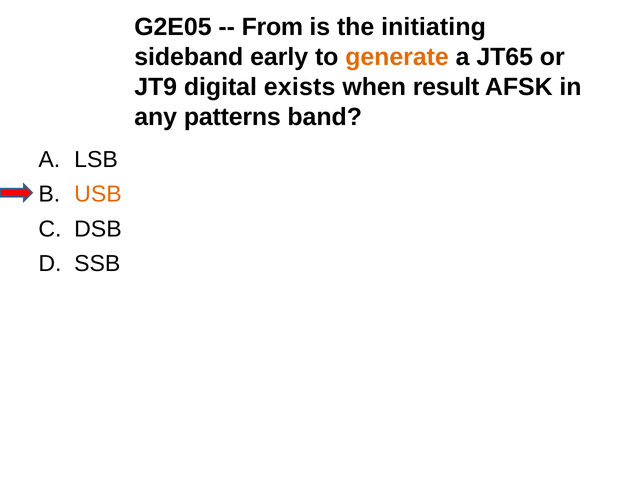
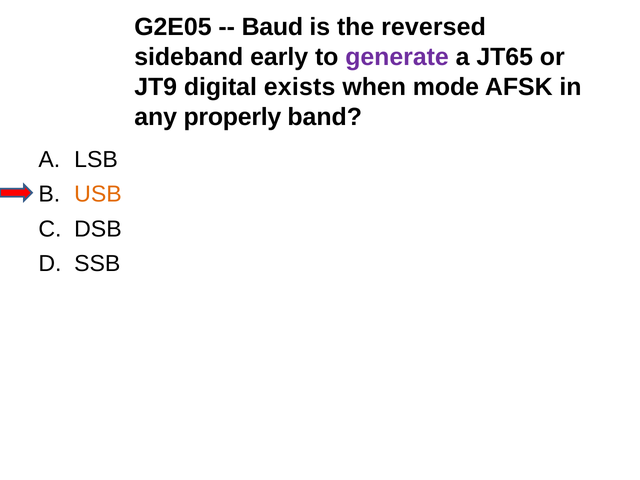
From: From -> Baud
initiating: initiating -> reversed
generate colour: orange -> purple
result: result -> mode
patterns: patterns -> properly
